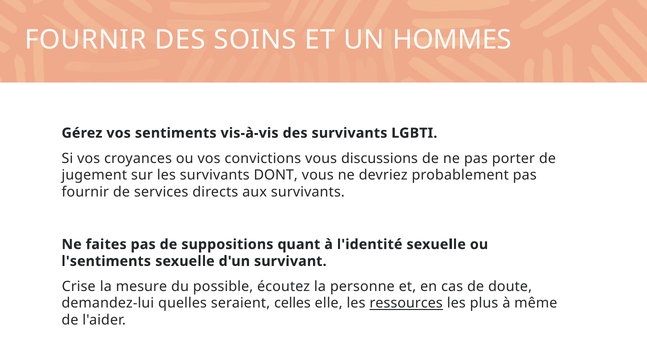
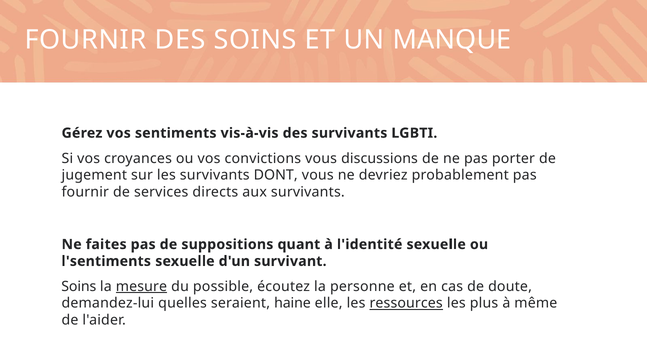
HOMMES: HOMMES -> MANQUE
Crise at (79, 286): Crise -> Soins
mesure underline: none -> present
celles: celles -> haine
